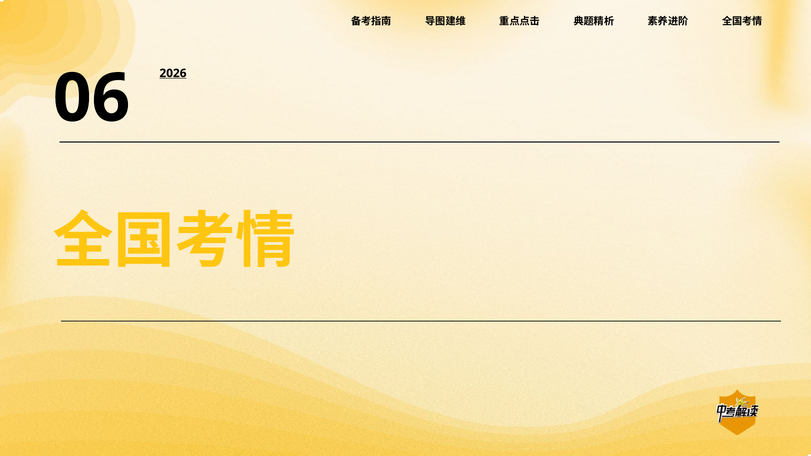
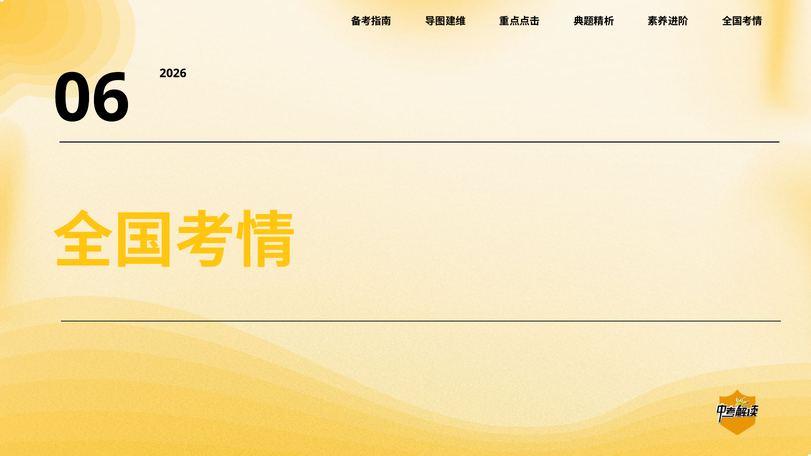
2026 underline: present -> none
